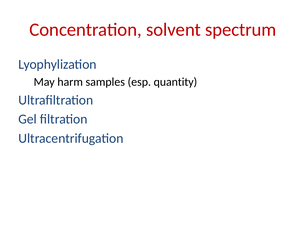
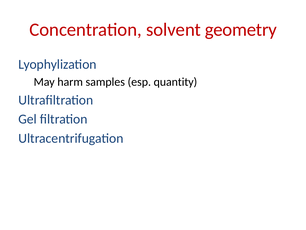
spectrum: spectrum -> geometry
